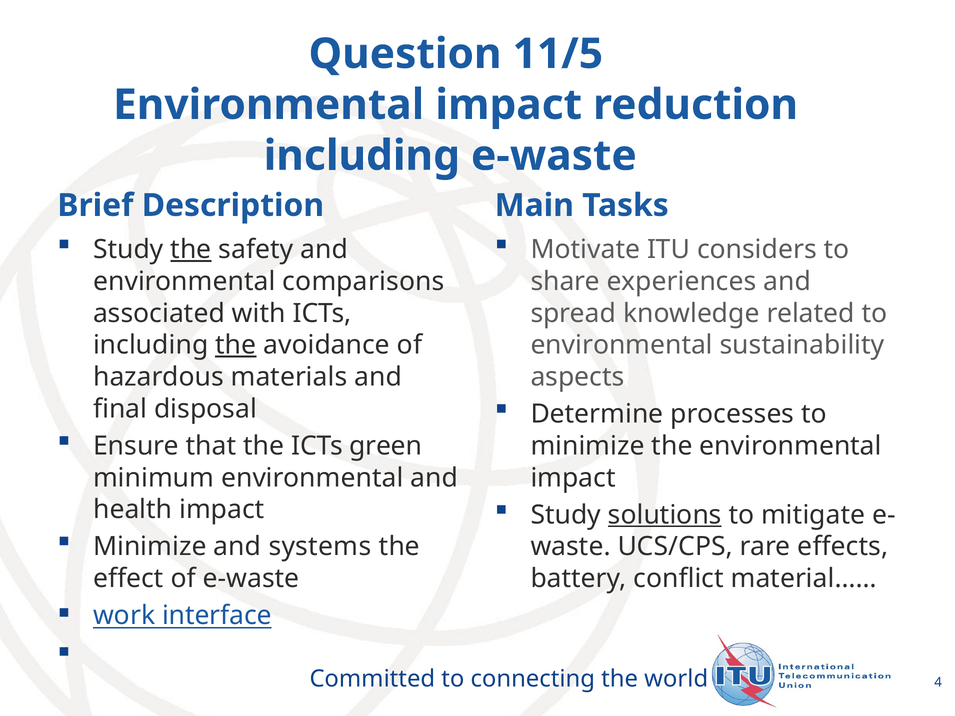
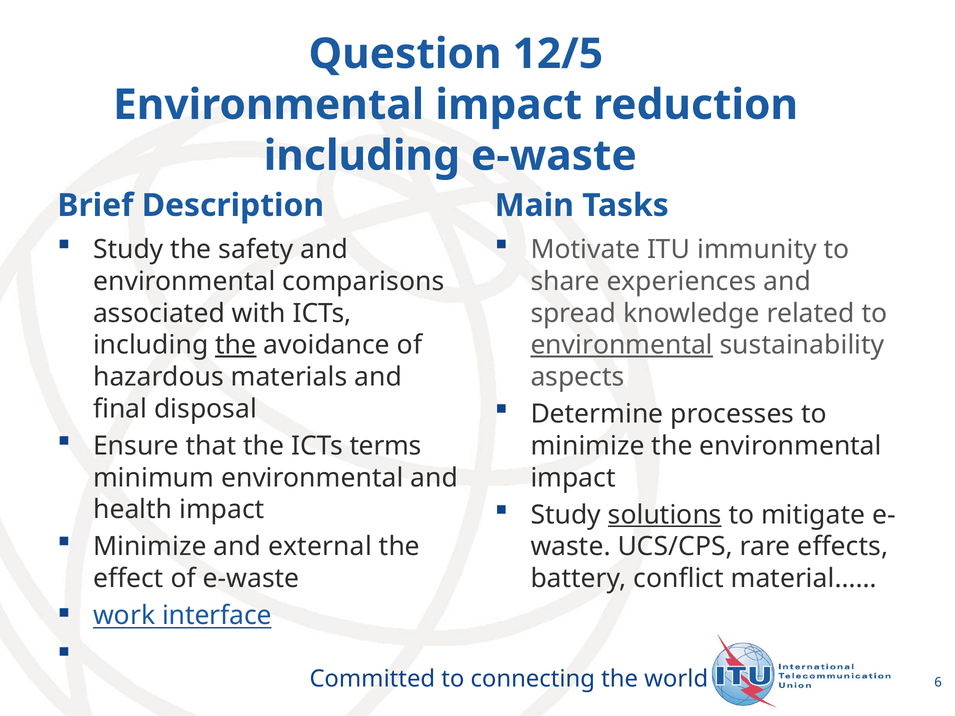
11/5: 11/5 -> 12/5
the at (191, 250) underline: present -> none
considers: considers -> immunity
environmental at (622, 345) underline: none -> present
green: green -> terms
systems: systems -> external
4: 4 -> 6
